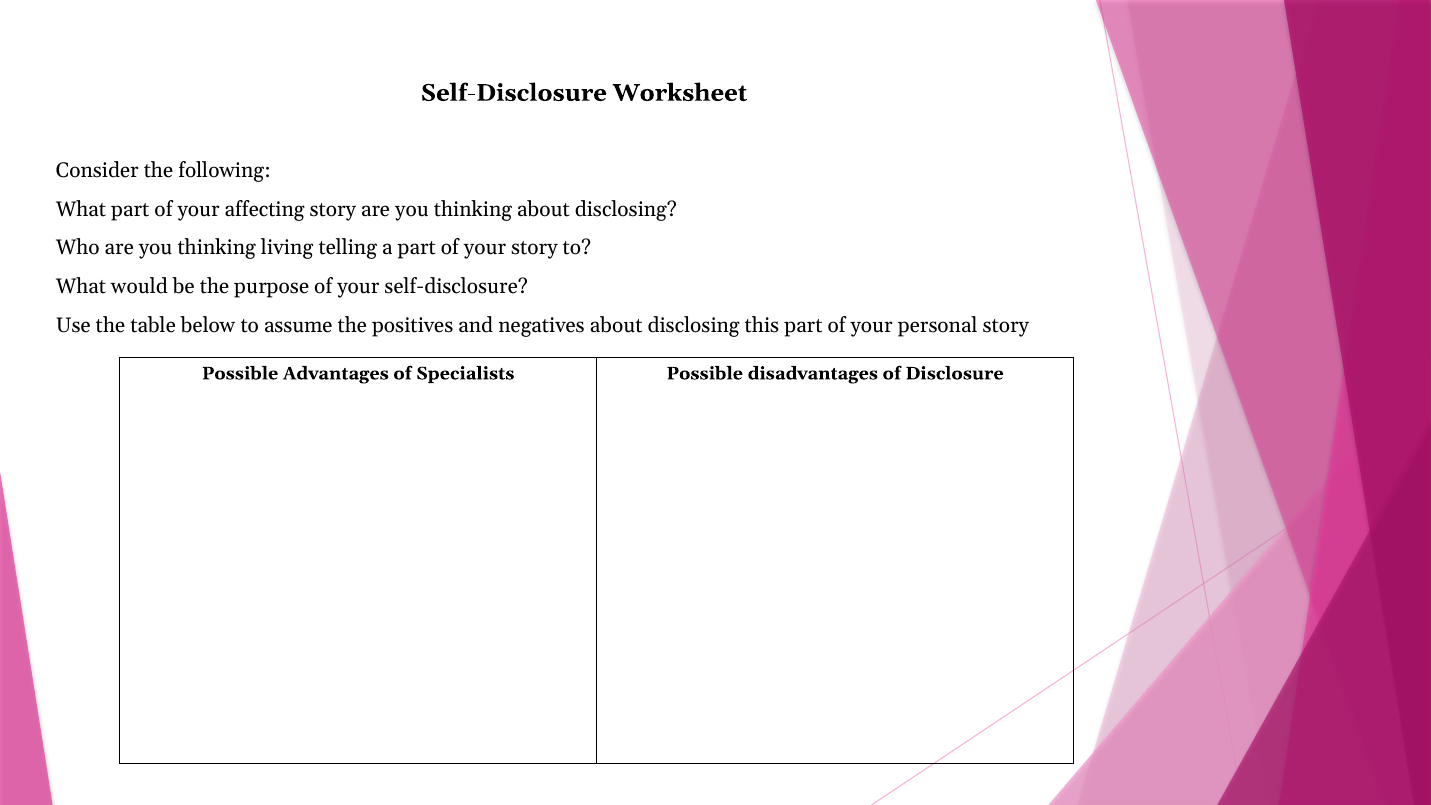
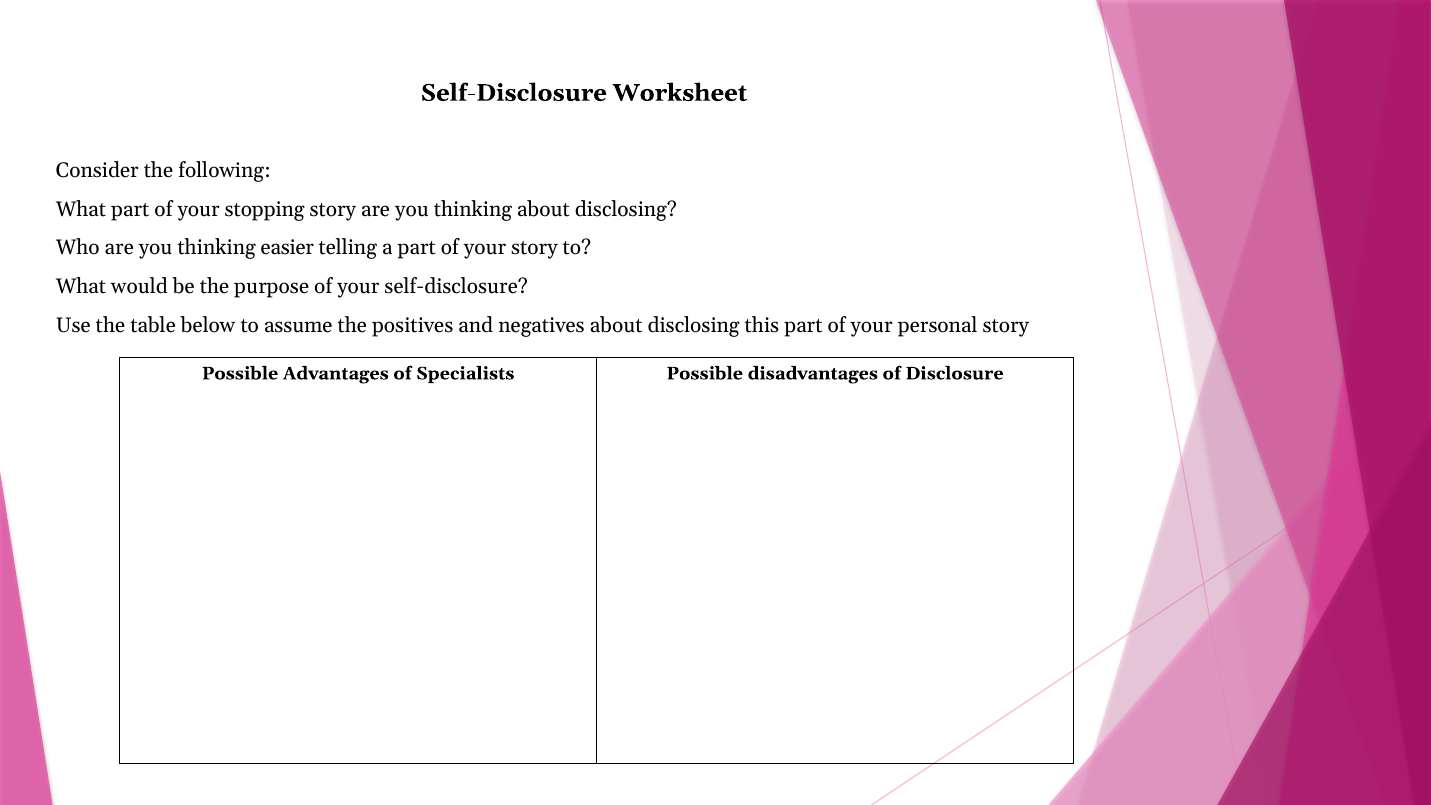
affecting: affecting -> stopping
living: living -> easier
